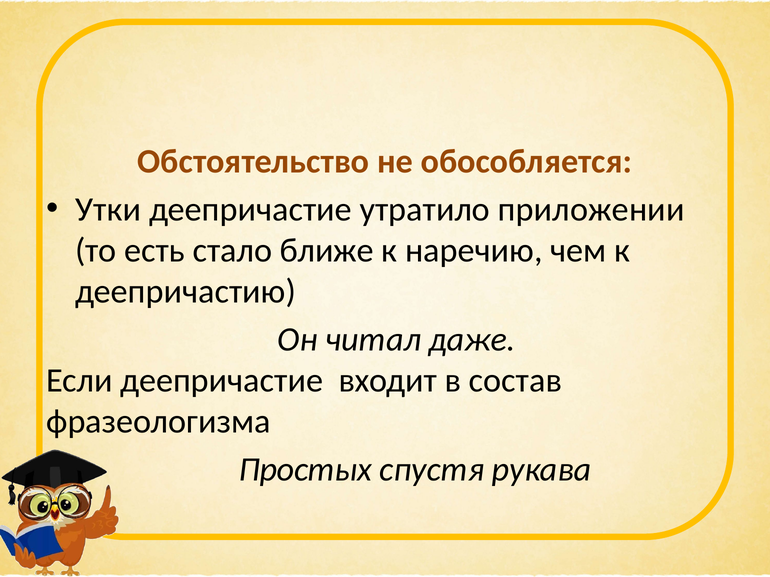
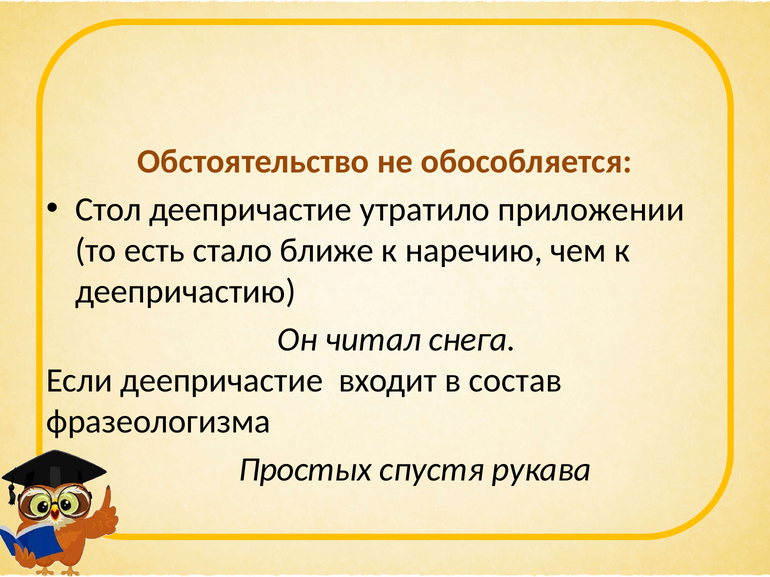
Утки: Утки -> Стол
даже: даже -> снега
